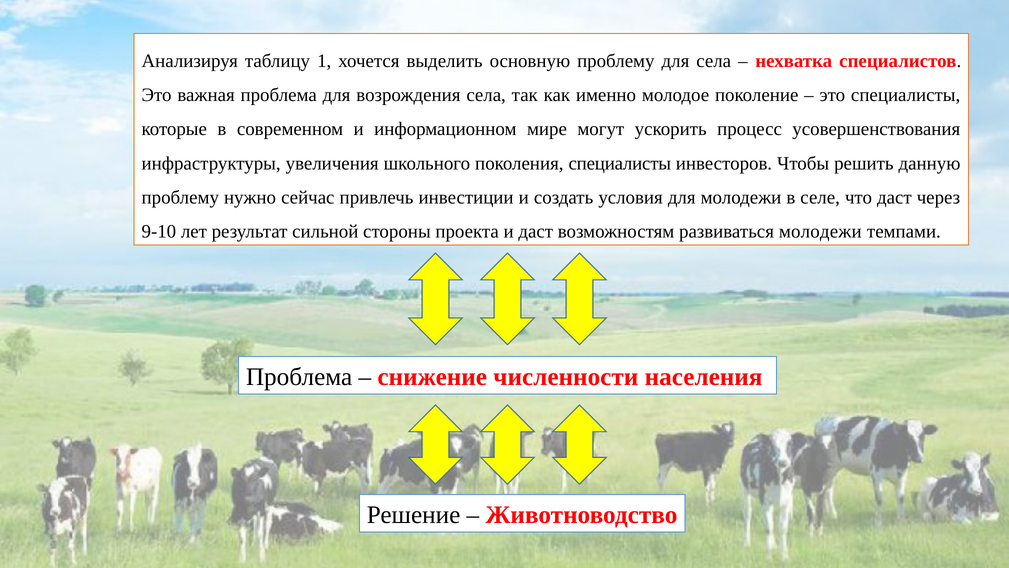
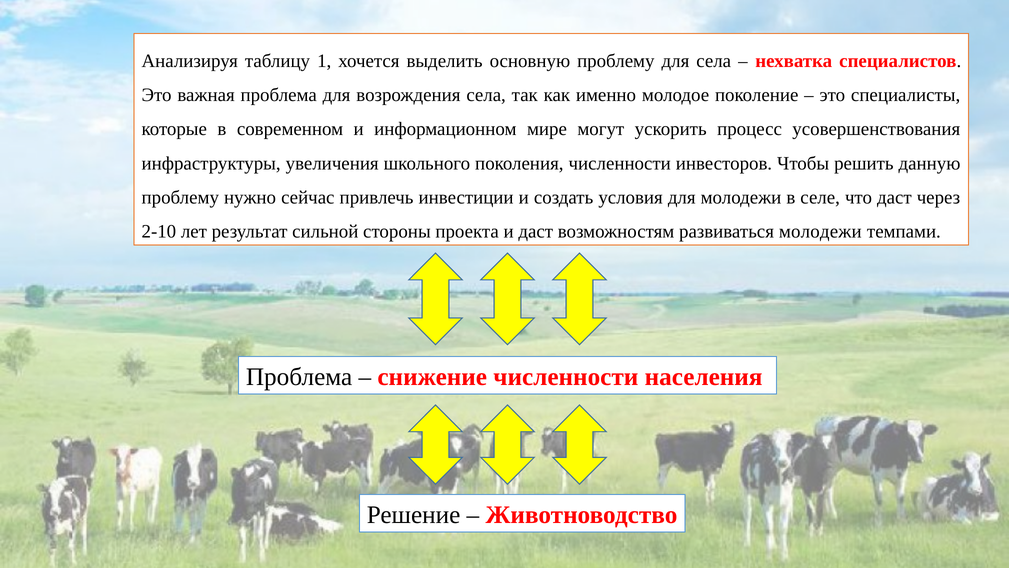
поколения специалисты: специалисты -> численности
9-10: 9-10 -> 2-10
